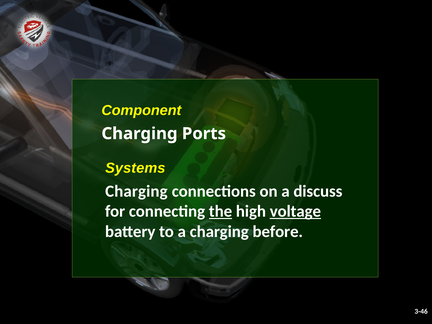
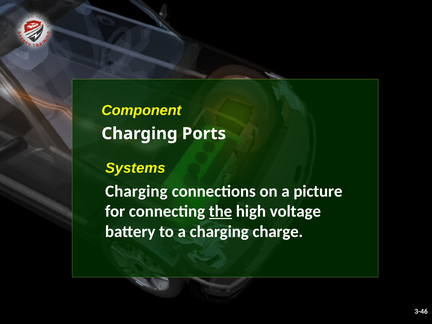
discuss: discuss -> picture
voltage underline: present -> none
before: before -> charge
